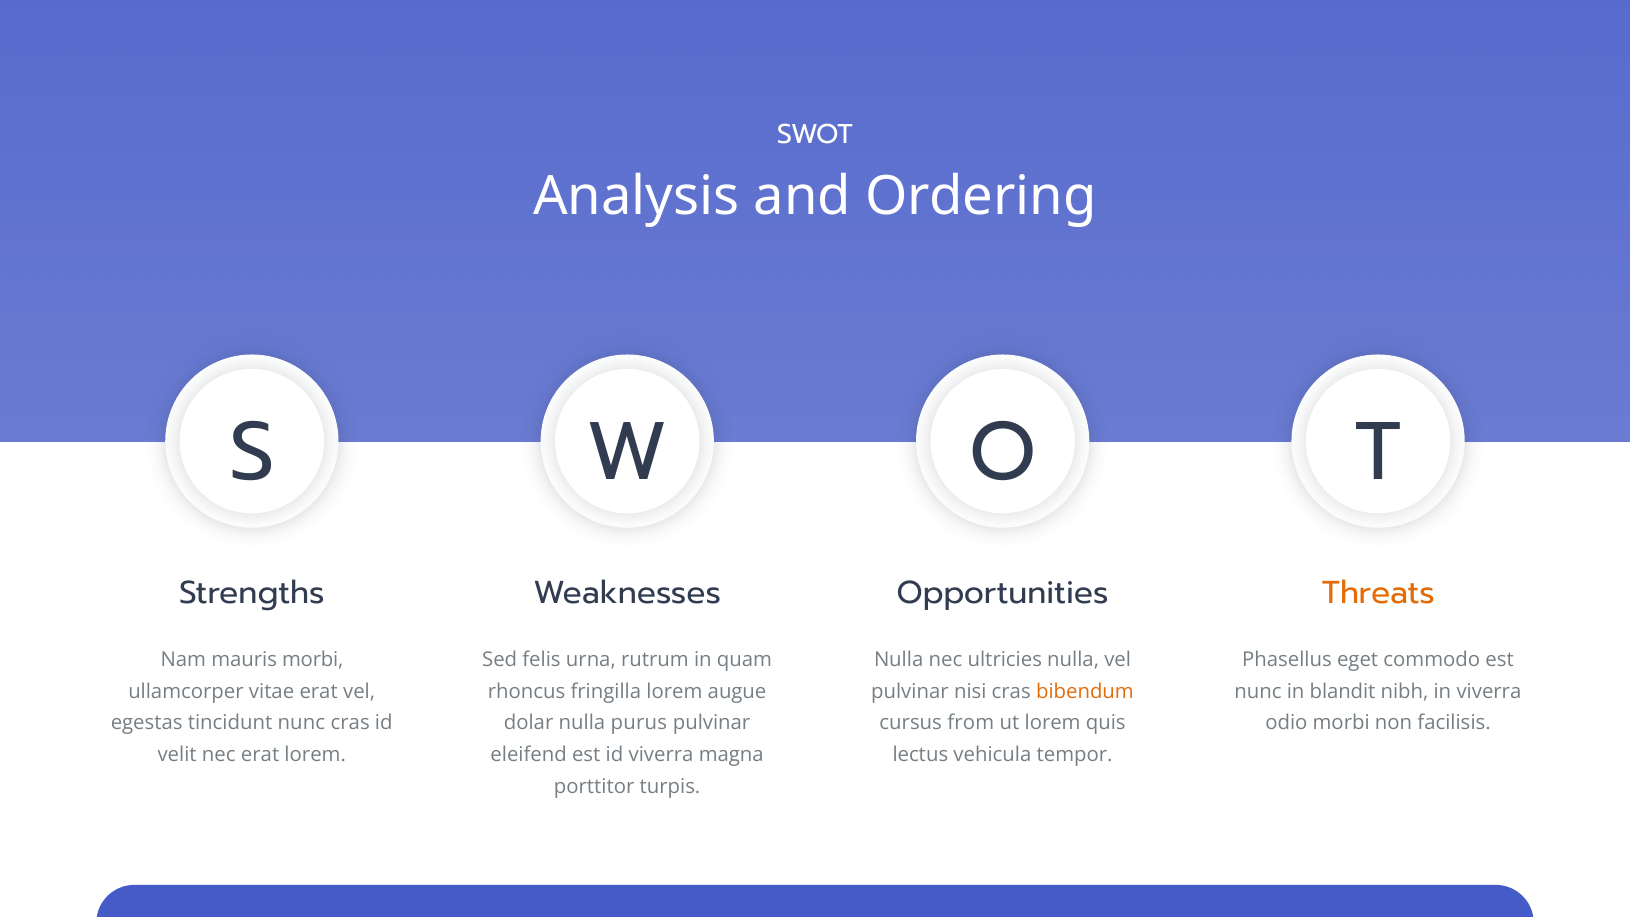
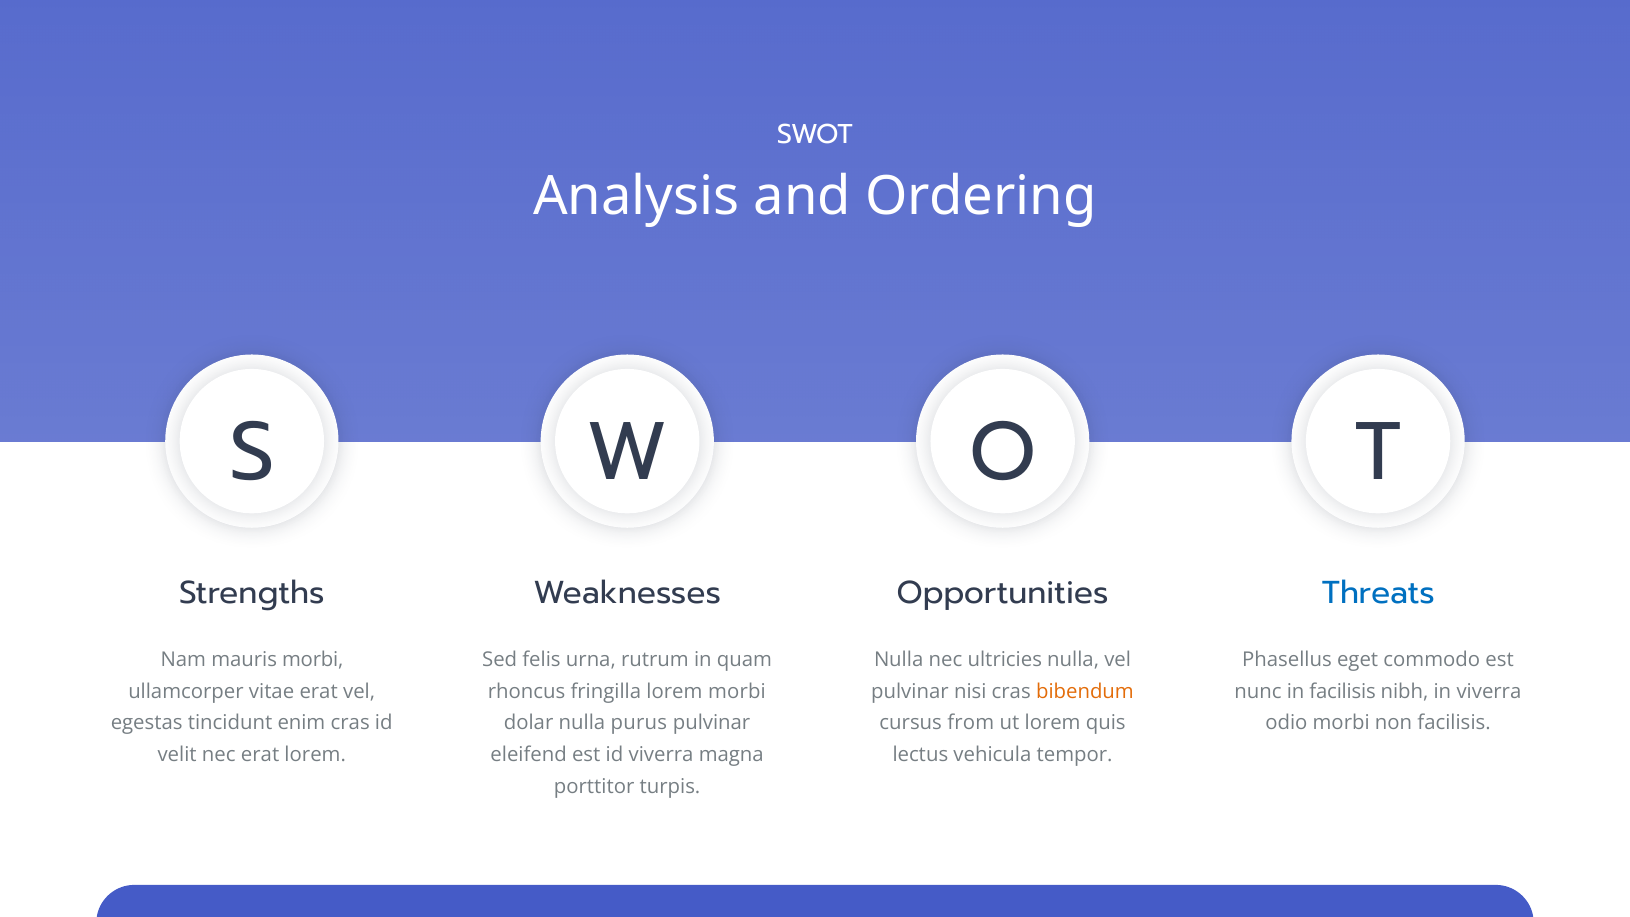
Threats colour: orange -> blue
lorem augue: augue -> morbi
in blandit: blandit -> facilisis
tincidunt nunc: nunc -> enim
